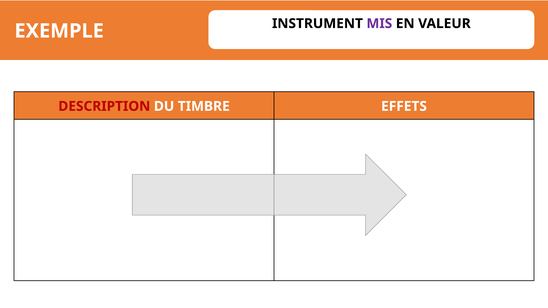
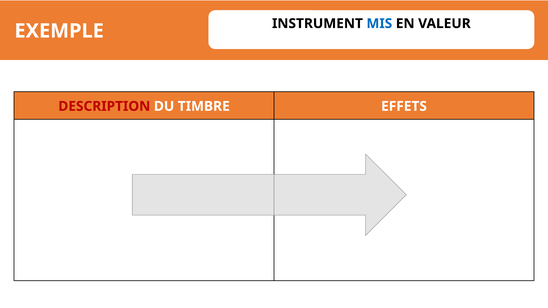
MIS colour: purple -> blue
